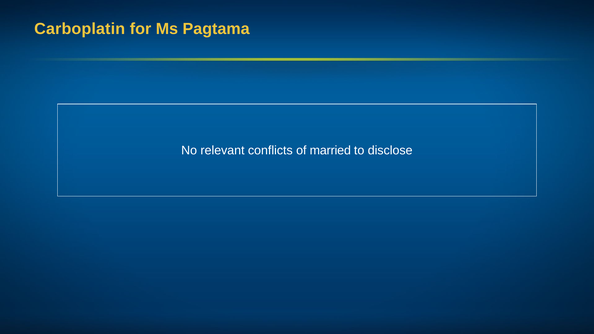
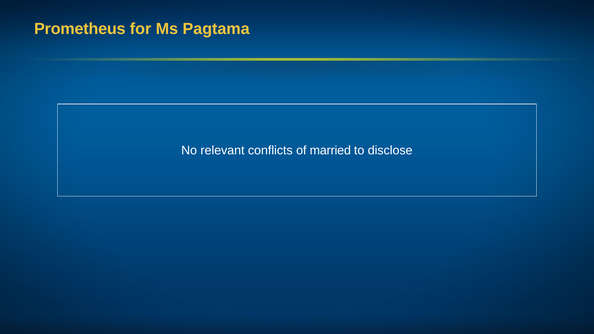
Carboplatin: Carboplatin -> Prometheus
